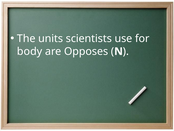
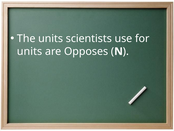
body at (30, 51): body -> units
